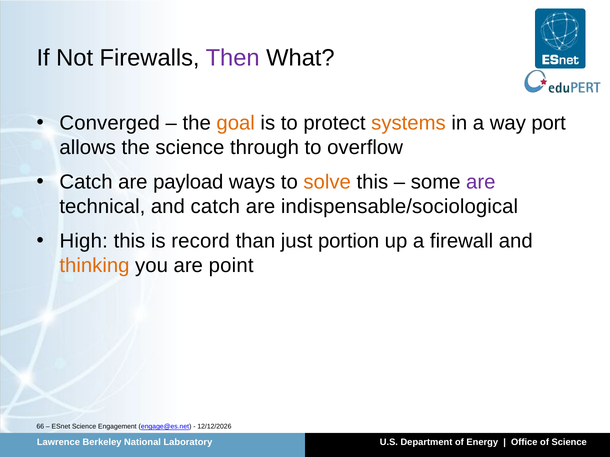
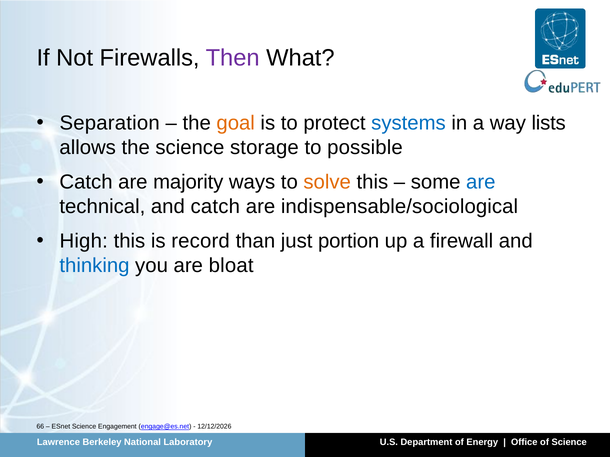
Converged: Converged -> Separation
systems colour: orange -> blue
port: port -> lists
through: through -> storage
overflow: overflow -> possible
payload: payload -> majority
are at (481, 182) colour: purple -> blue
thinking colour: orange -> blue
point: point -> bloat
